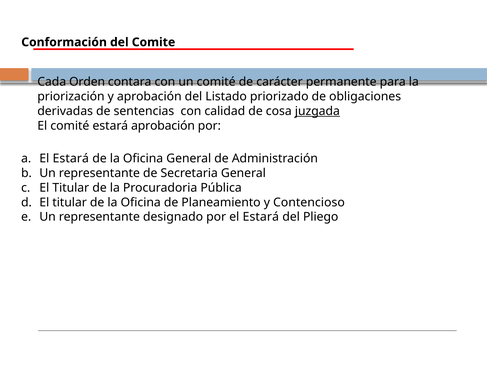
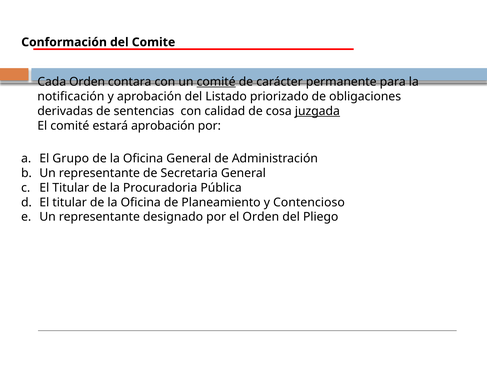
comité at (216, 82) underline: none -> present
priorización: priorización -> notificación
Estará at (71, 159): Estará -> Grupo
por el Estará: Estará -> Orden
